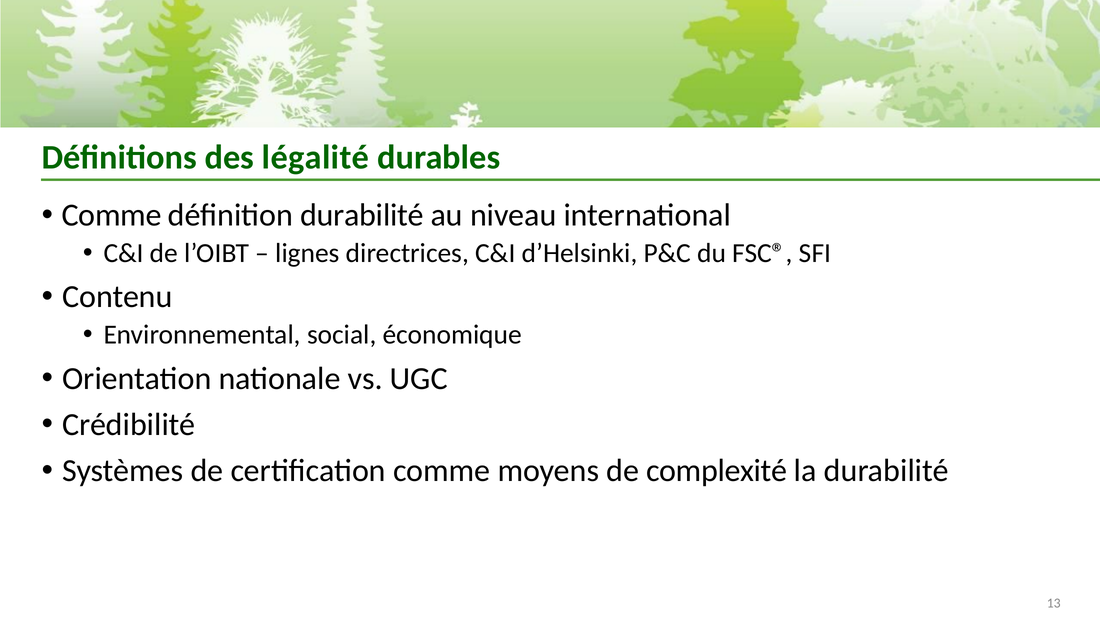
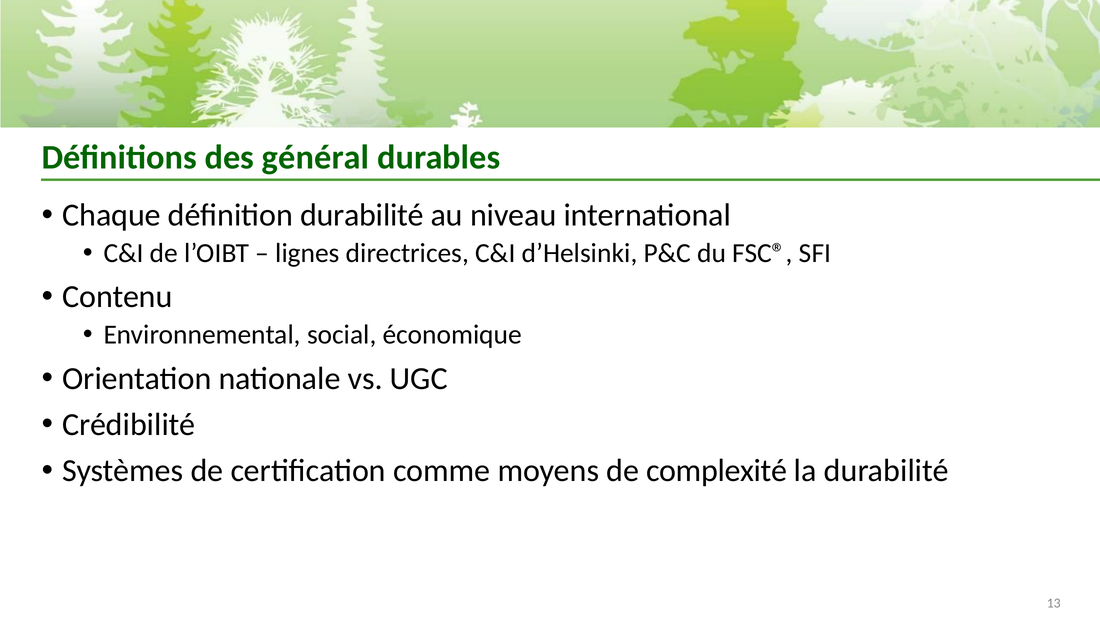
légalité: légalité -> général
Comme at (112, 215): Comme -> Chaque
